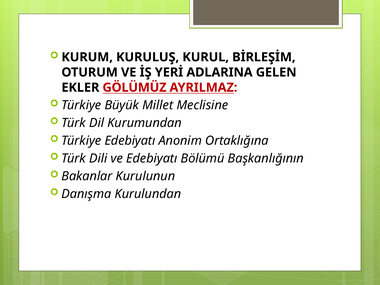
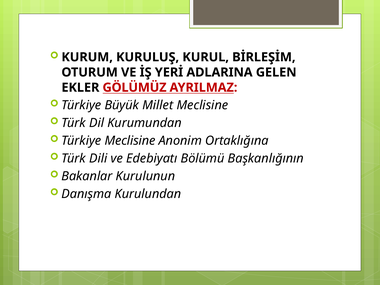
Türkiye Edebiyatı: Edebiyatı -> Meclisine
